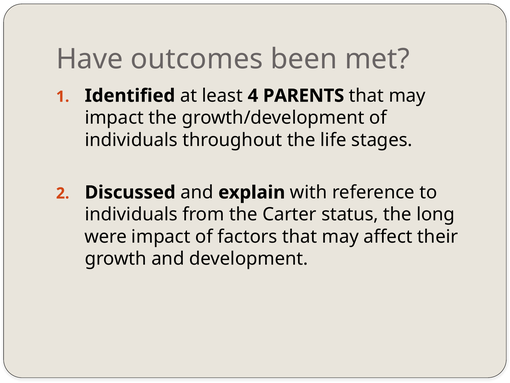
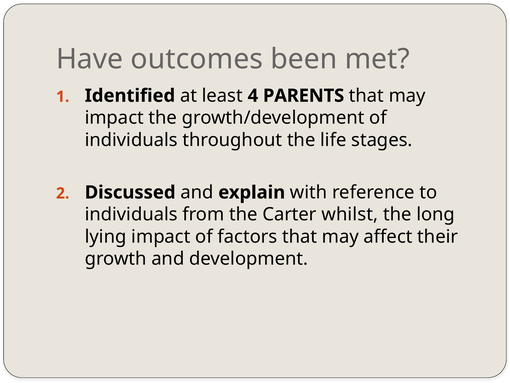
status: status -> whilst
were: were -> lying
